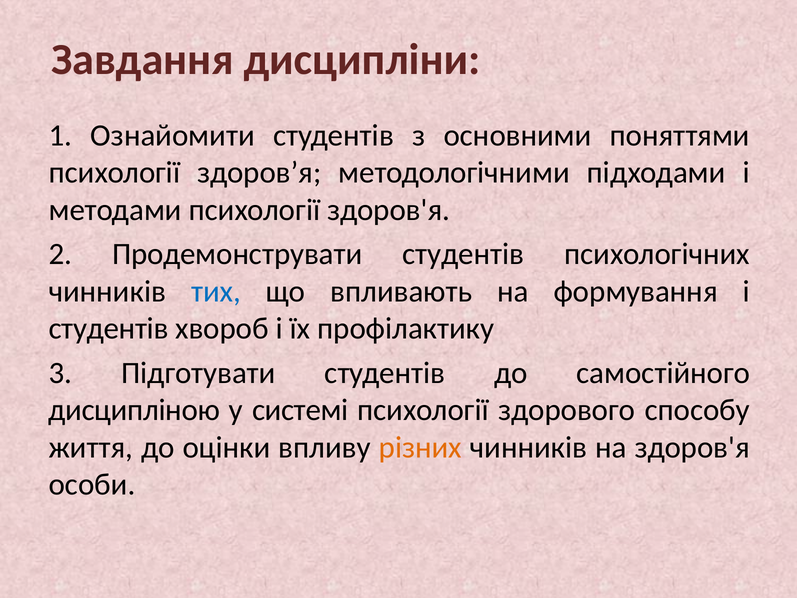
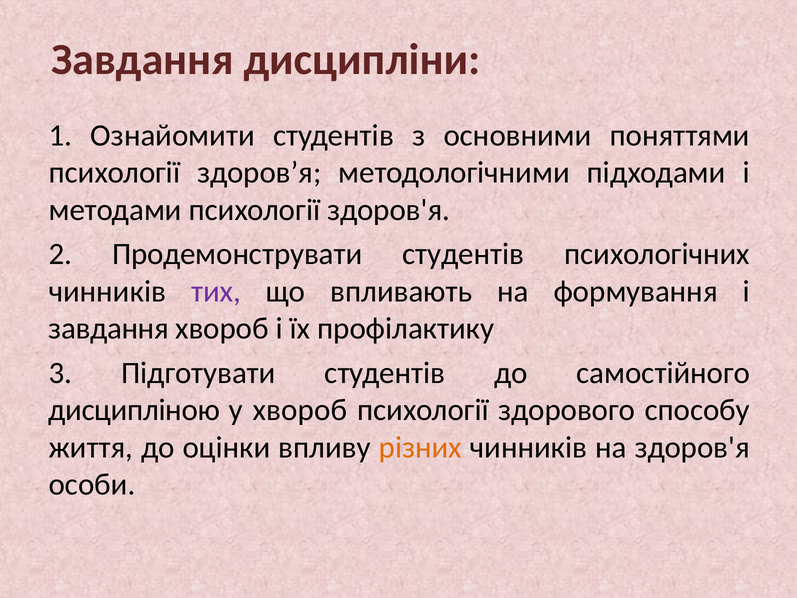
тих colour: blue -> purple
студентів at (109, 328): студентів -> завдання
у системі: системі -> хвороб
